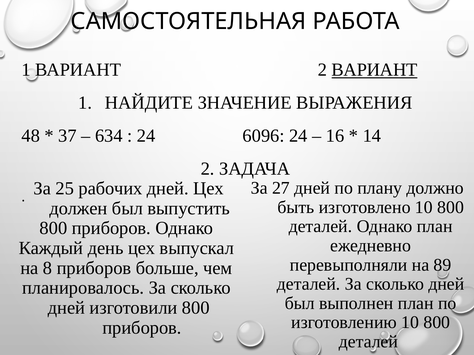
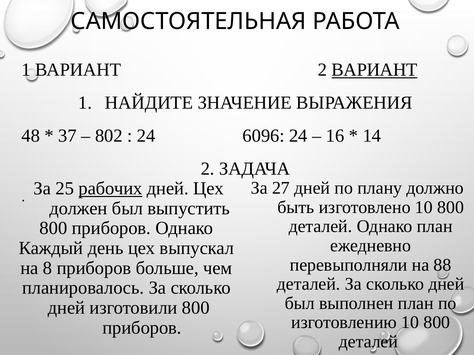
634: 634 -> 802
рабочих underline: none -> present
89: 89 -> 88
